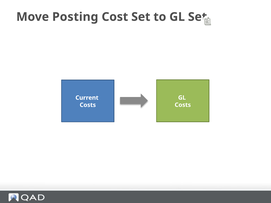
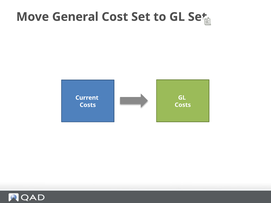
Posting: Posting -> General
